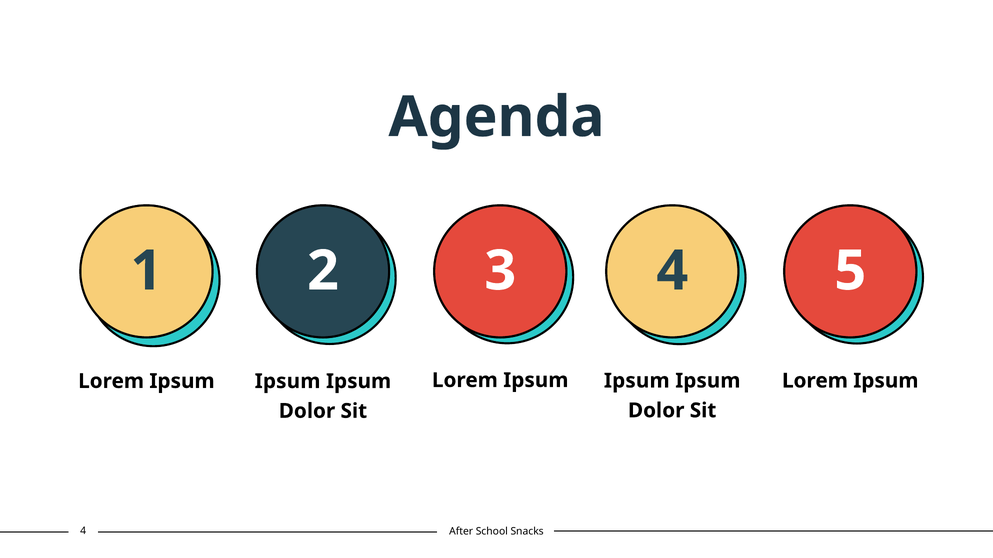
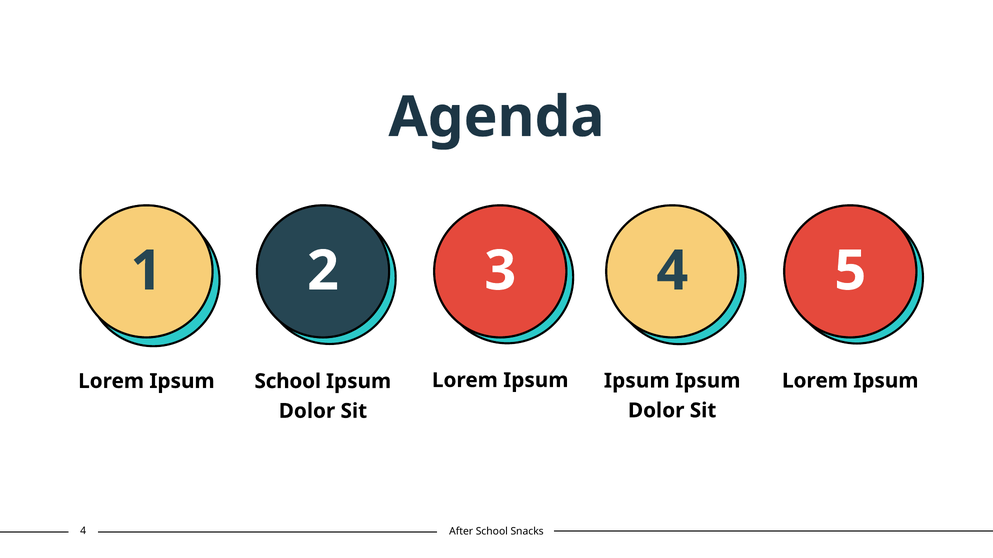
Ipsum at (288, 382): Ipsum -> School
